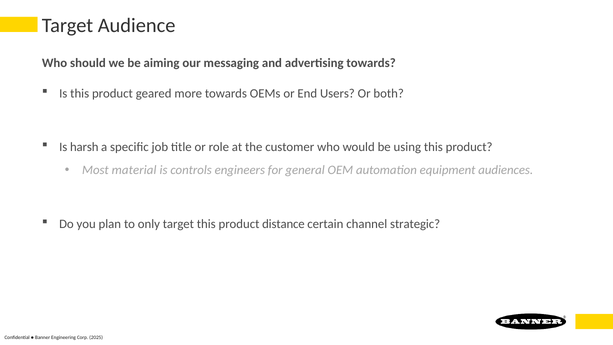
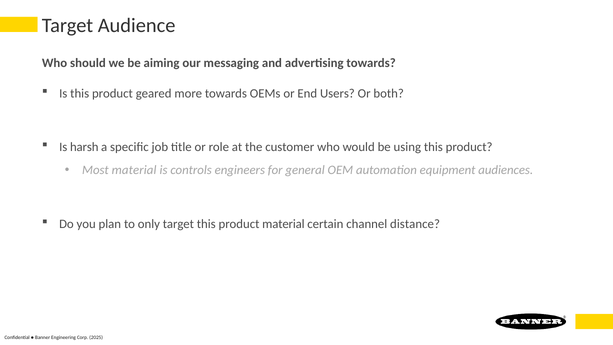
product distance: distance -> material
strategic: strategic -> distance
